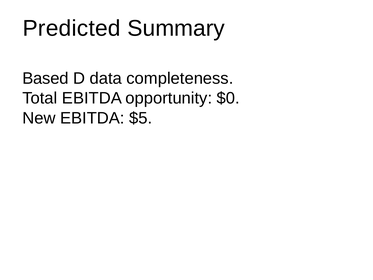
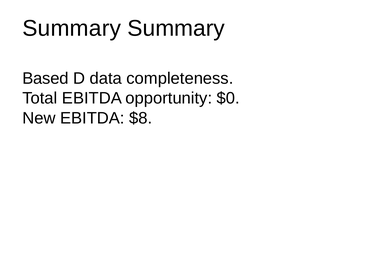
Predicted at (72, 28): Predicted -> Summary
$5: $5 -> $8
